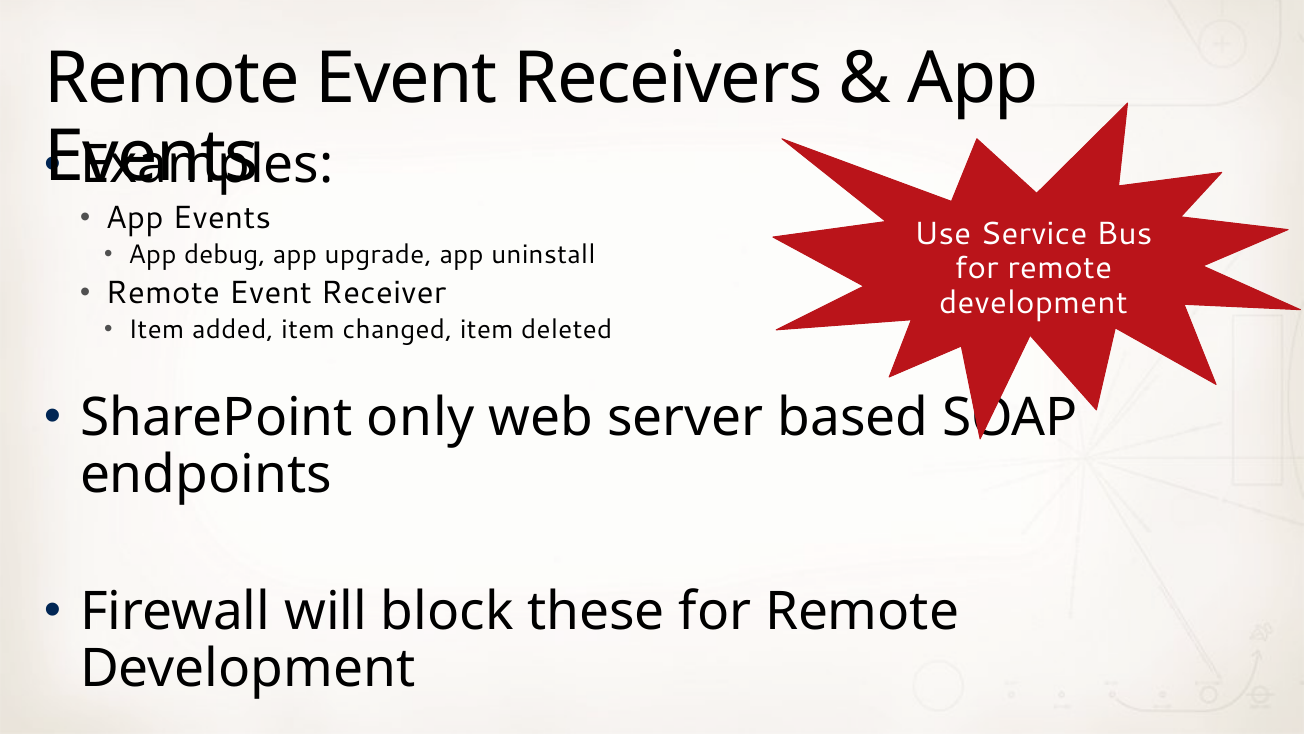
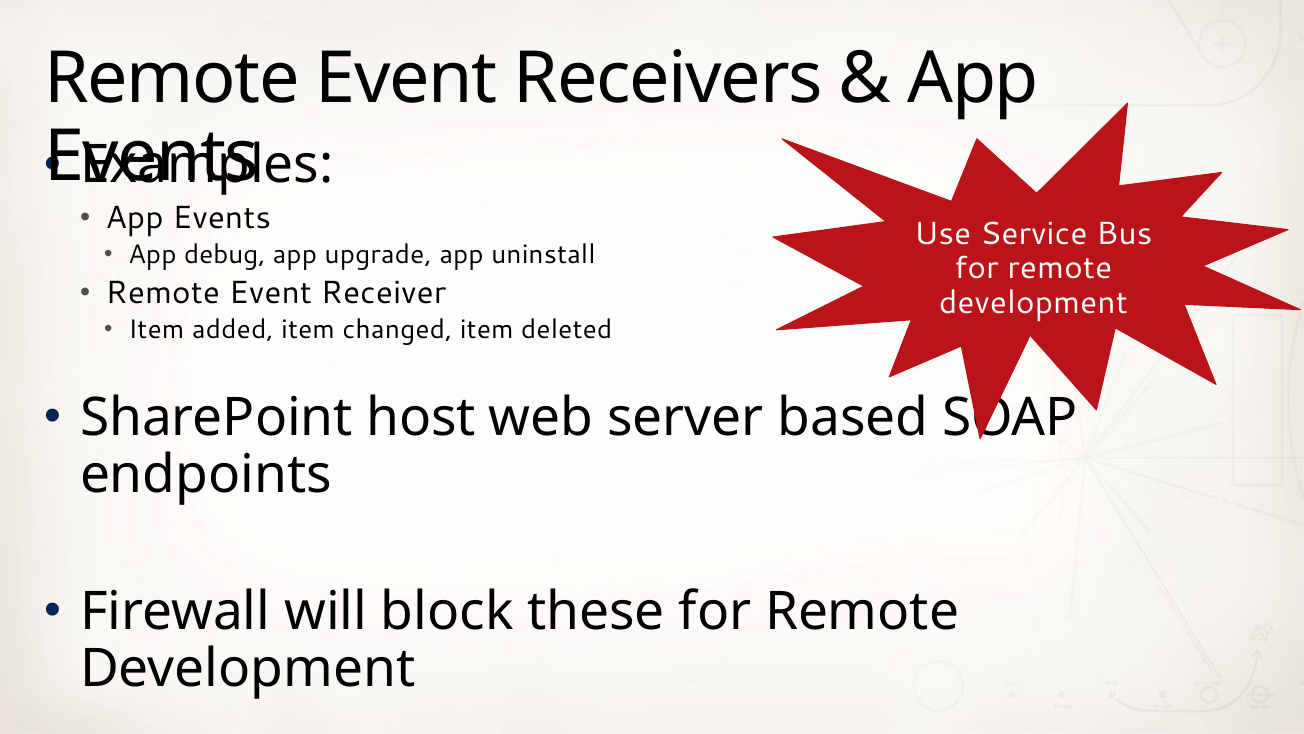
only: only -> host
